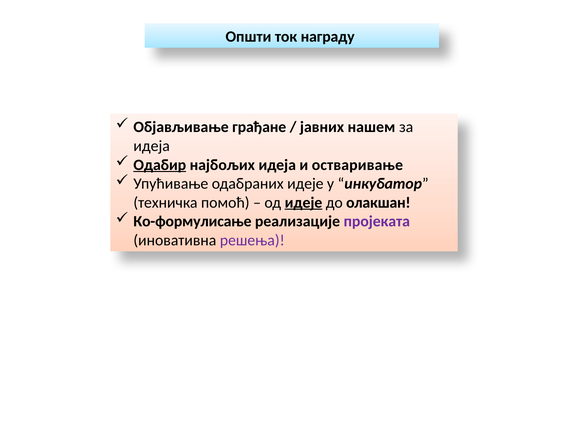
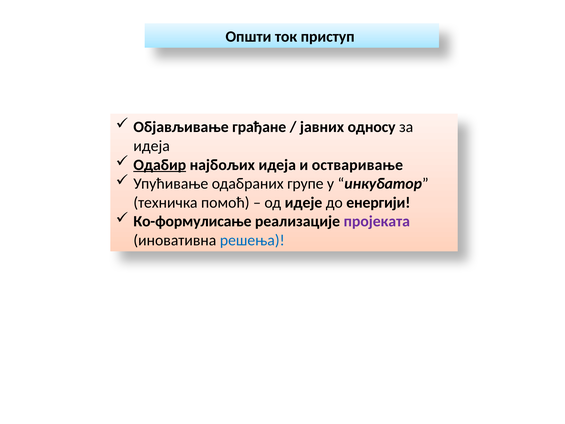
награду: награду -> приступ
нашем: нашем -> односу
одабраних идеје: идеје -> групе
идеје at (304, 202) underline: present -> none
олакшан: олакшан -> енергији
решења colour: purple -> blue
